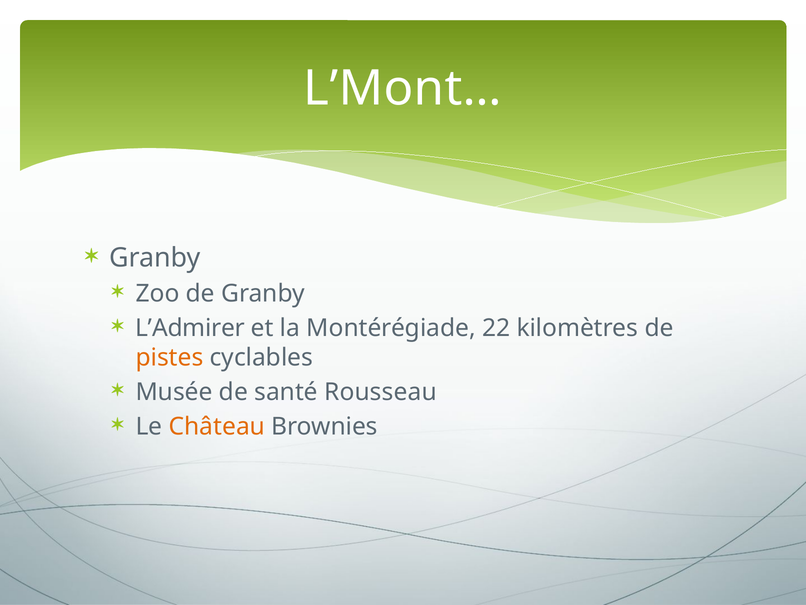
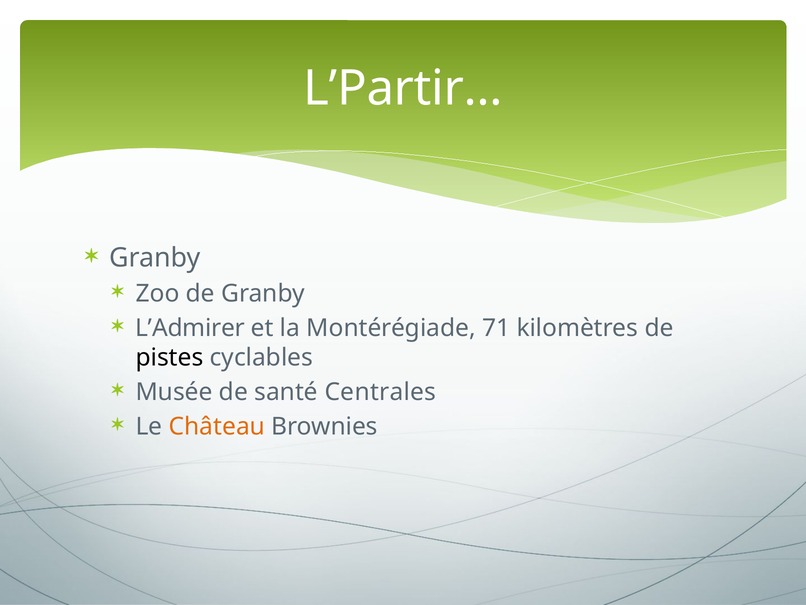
L’Mont…: L’Mont… -> L’Partir…
22: 22 -> 71
pistes colour: orange -> black
Rousseau: Rousseau -> Centrales
